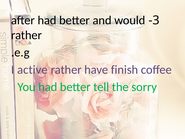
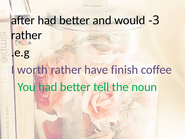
active: active -> worth
sorry: sorry -> noun
